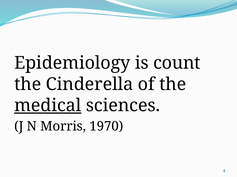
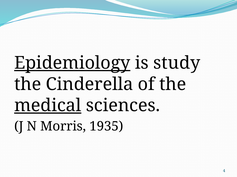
Epidemiology underline: none -> present
count: count -> study
1970: 1970 -> 1935
